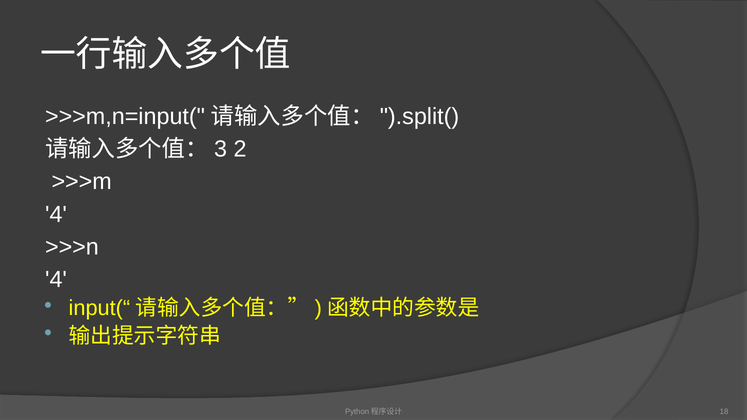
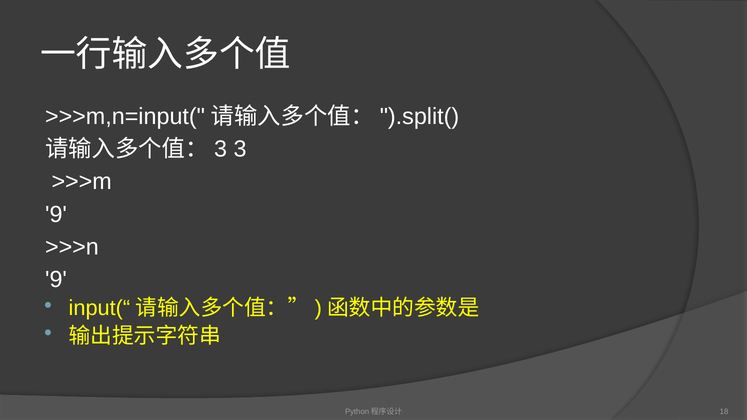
3 2: 2 -> 3
4 at (56, 214): 4 -> 9
4 at (56, 280): 4 -> 9
